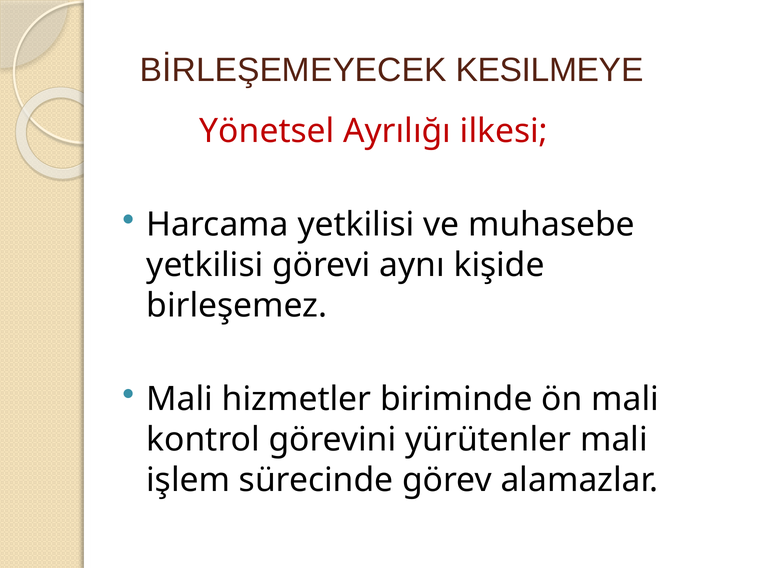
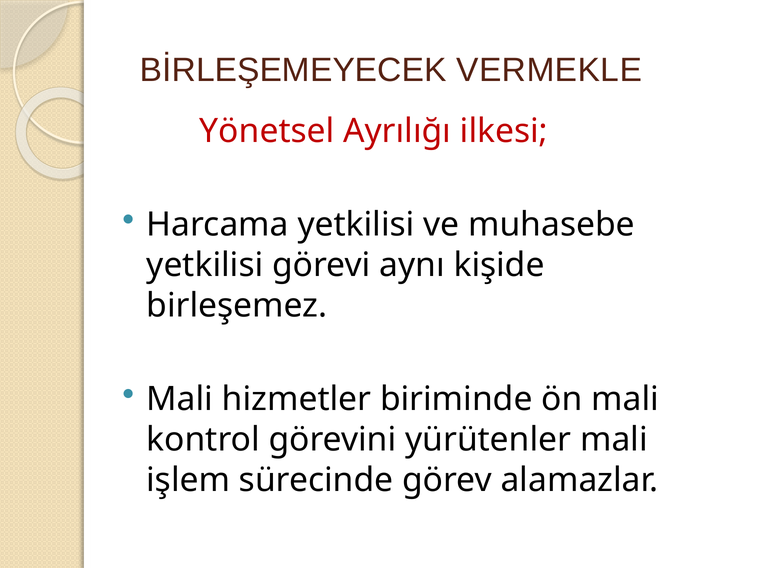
KESILMEYE: KESILMEYE -> VERMEKLE
